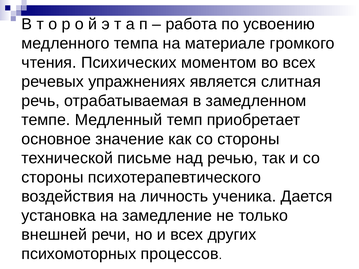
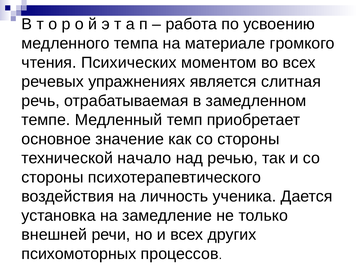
письме: письме -> начало
